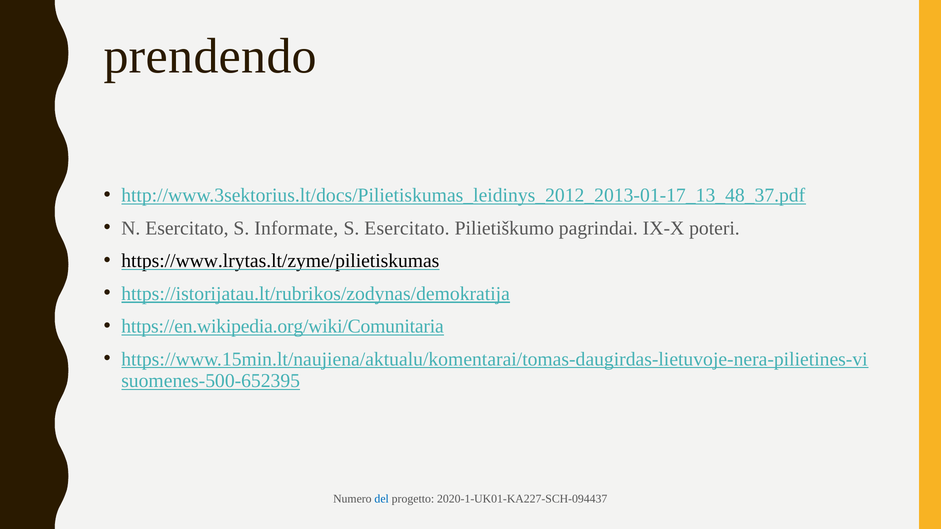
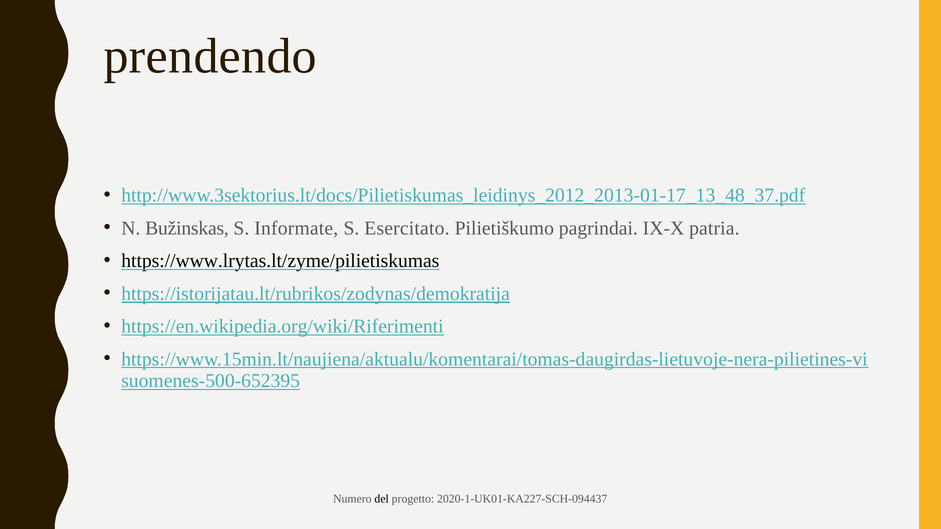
N Esercitato: Esercitato -> Bužinskas
poteri: poteri -> patria
https://en.wikipedia.org/wiki/Comunitaria: https://en.wikipedia.org/wiki/Comunitaria -> https://en.wikipedia.org/wiki/Riferimenti
del colour: blue -> black
